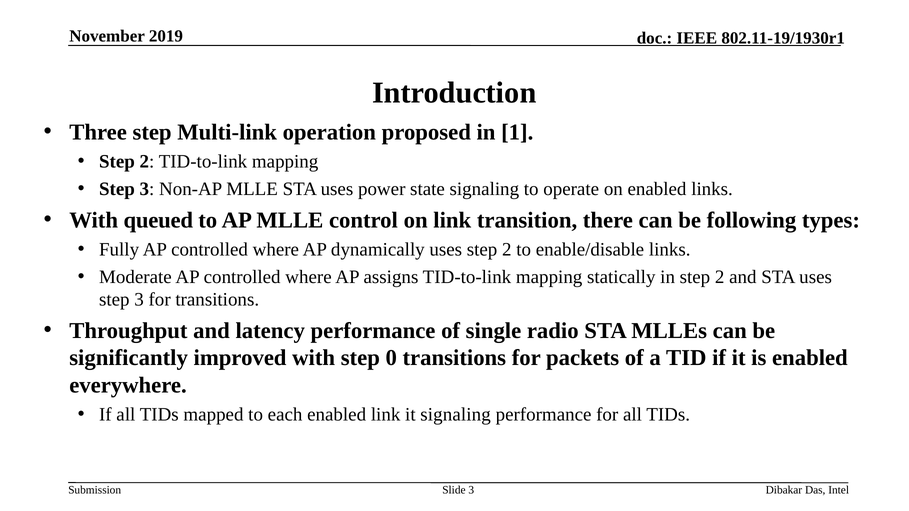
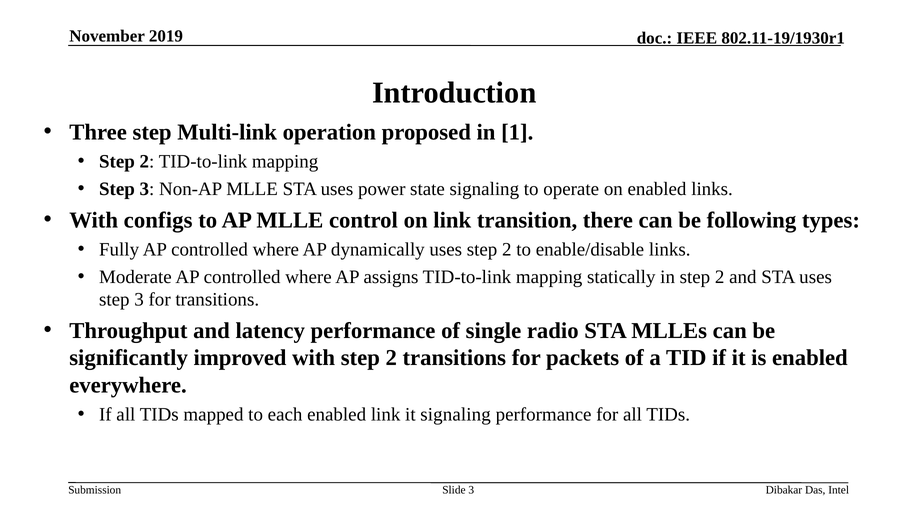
queued: queued -> configs
with step 0: 0 -> 2
